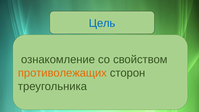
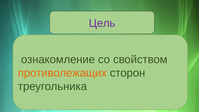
Цель colour: blue -> purple
